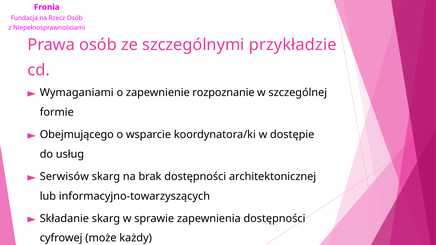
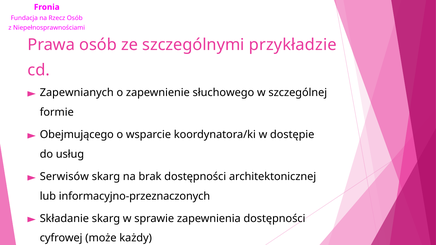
Wymaganiami: Wymaganiami -> Zapewnianych
rozpoznanie: rozpoznanie -> słuchowego
informacyjno-towarzyszących: informacyjno-towarzyszących -> informacyjno-przeznaczonych
